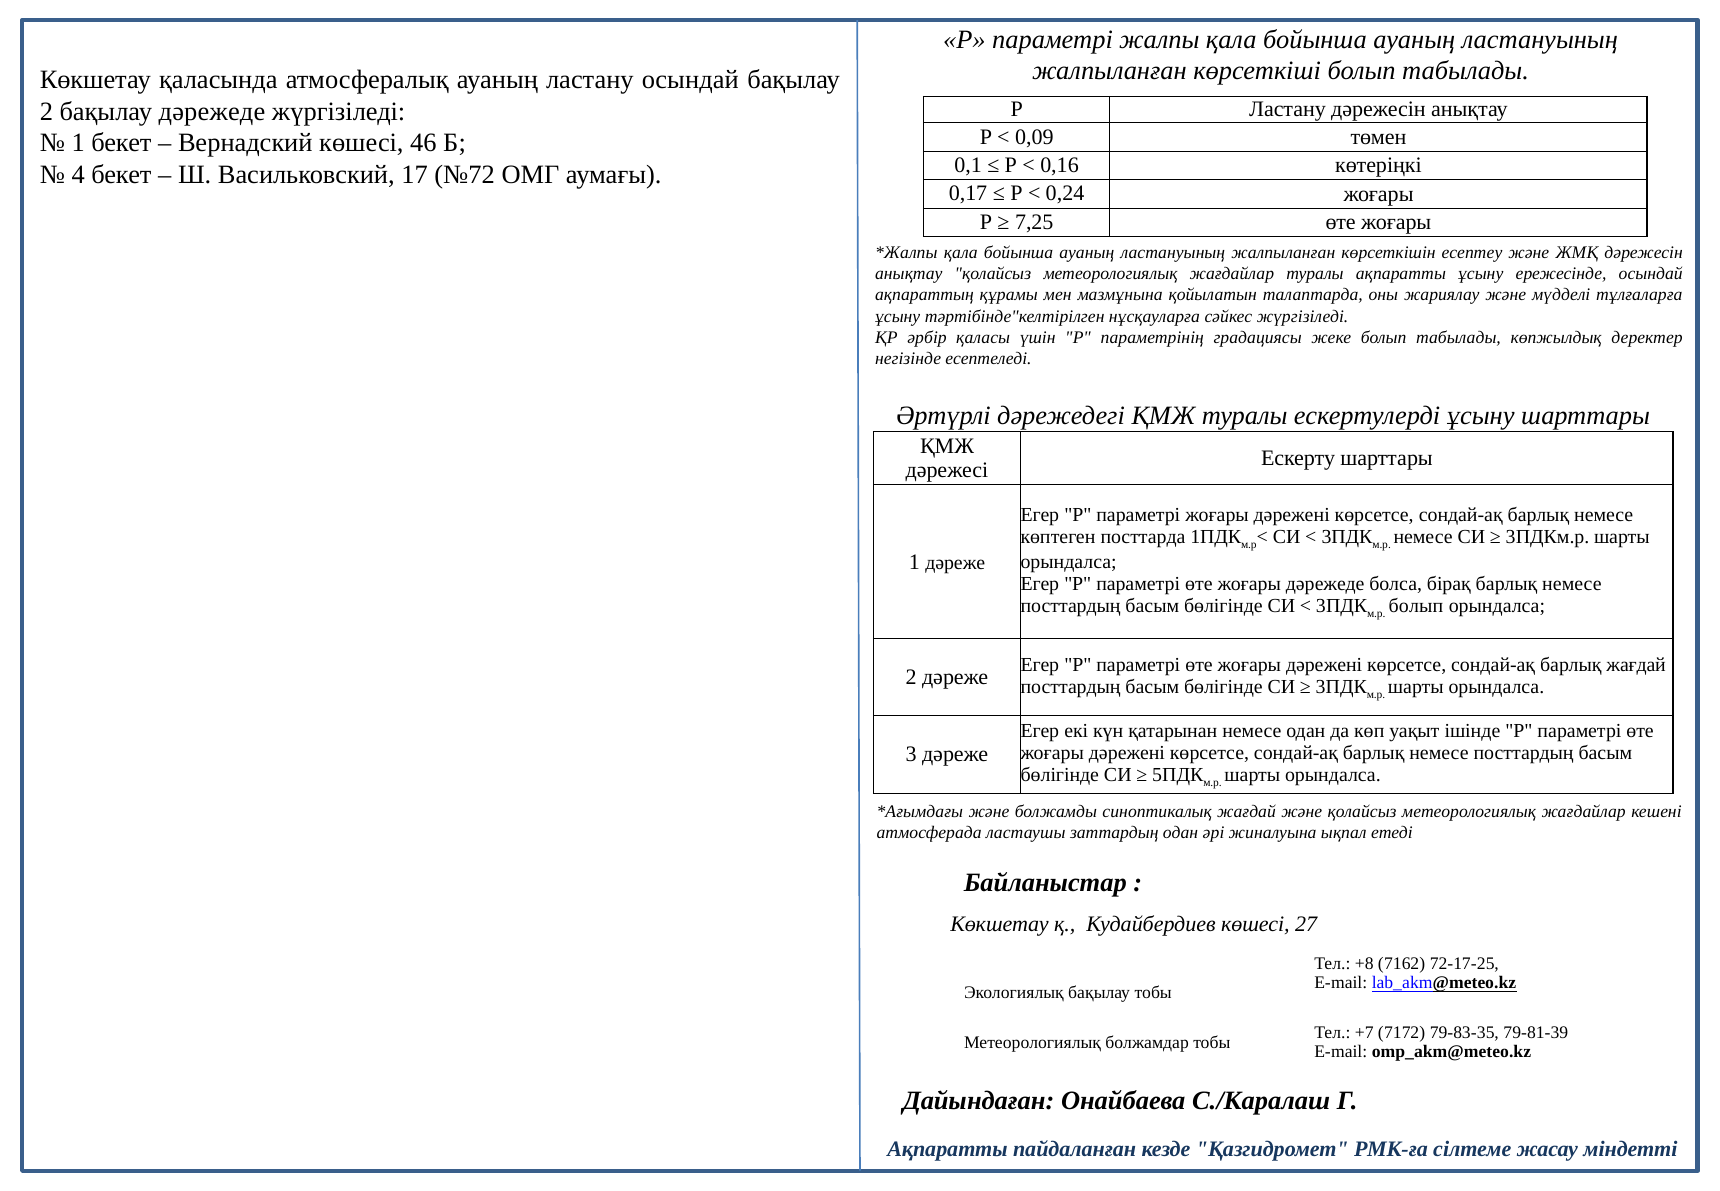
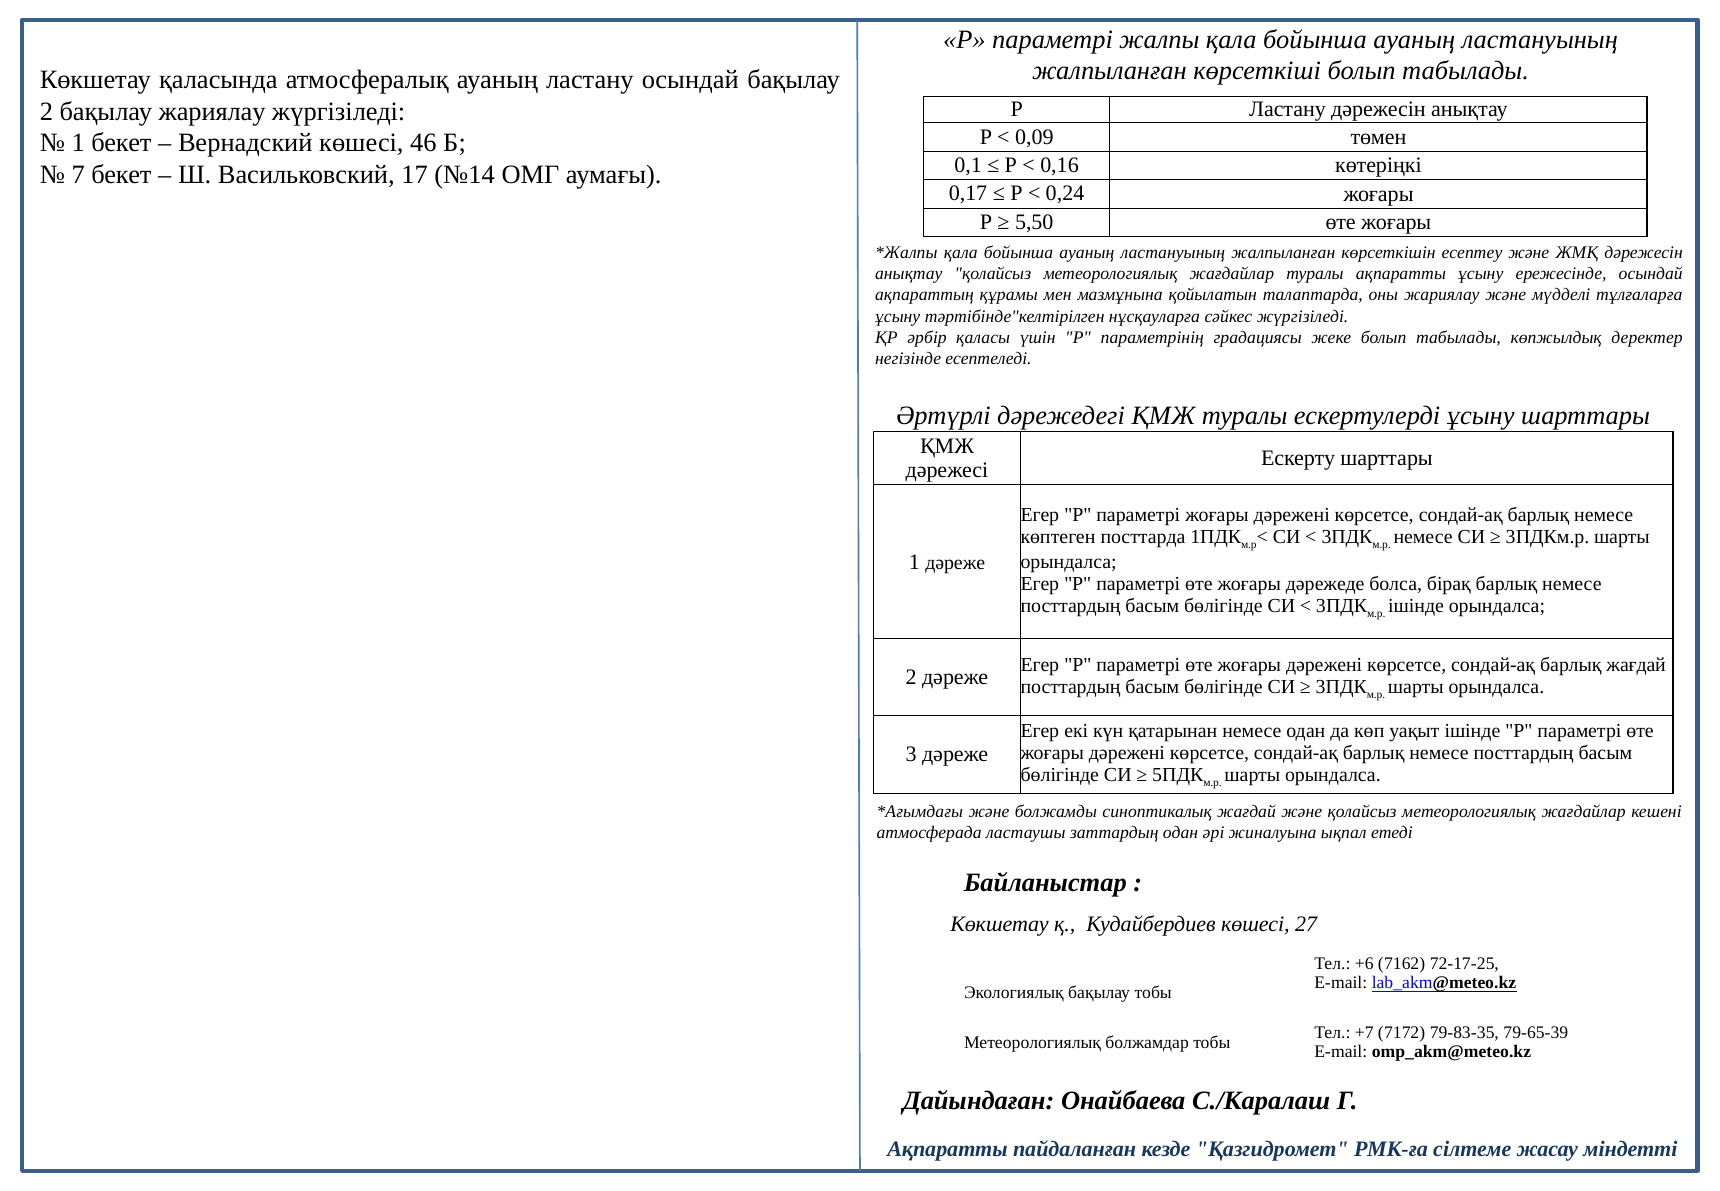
бақылау дәрежеде: дәрежеде -> жариялау
4: 4 -> 7
№72: №72 -> №14
7,25: 7,25 -> 5,50
болып at (1416, 606): болып -> ішінде
+8: +8 -> +6
79-81-39: 79-81-39 -> 79-65-39
